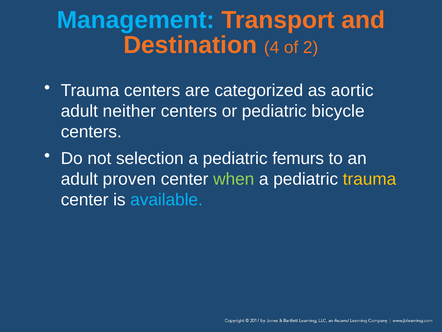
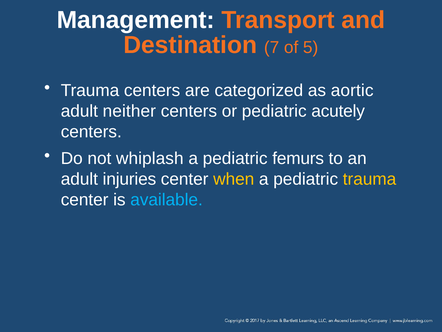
Management colour: light blue -> white
4: 4 -> 7
2: 2 -> 5
bicycle: bicycle -> acutely
selection: selection -> whiplash
proven: proven -> injuries
when colour: light green -> yellow
